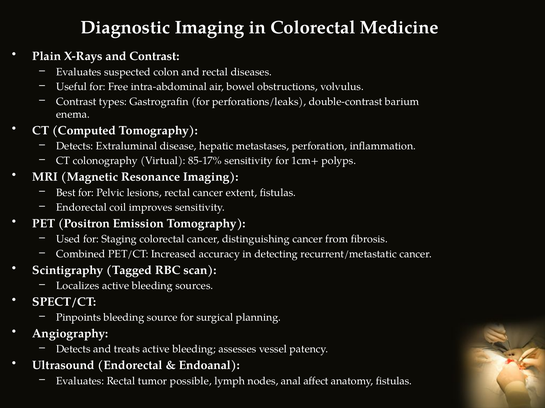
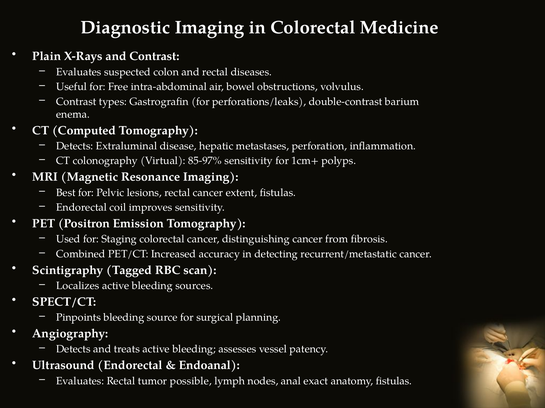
85-17%: 85-17% -> 85-97%
affect: affect -> exact
